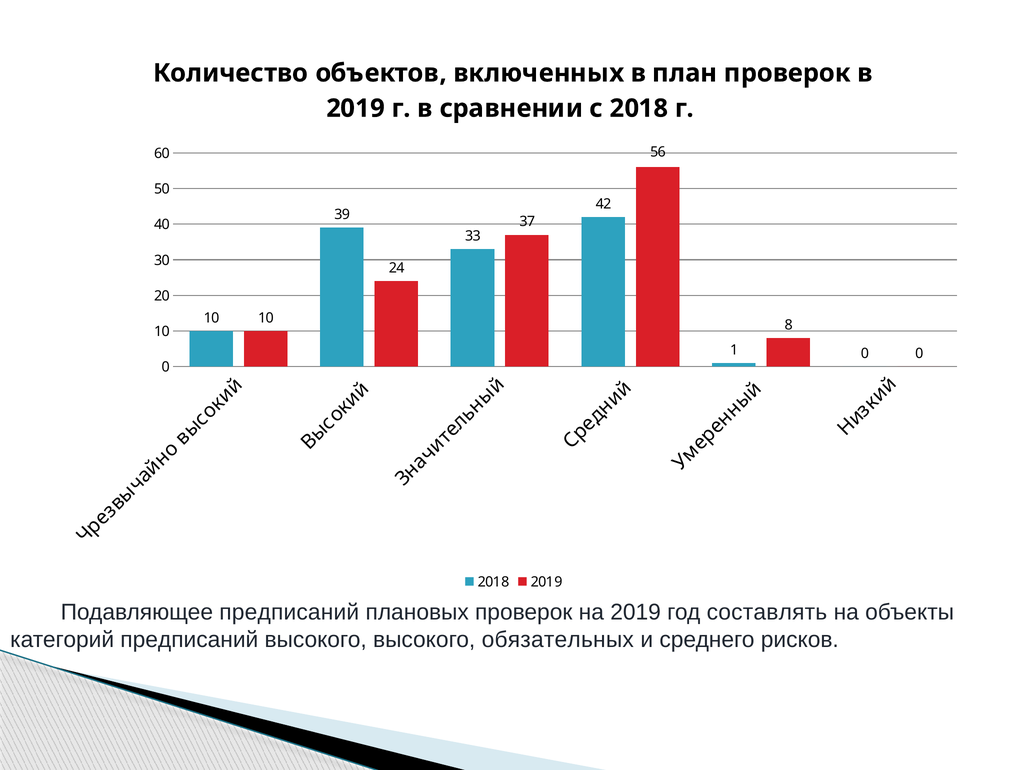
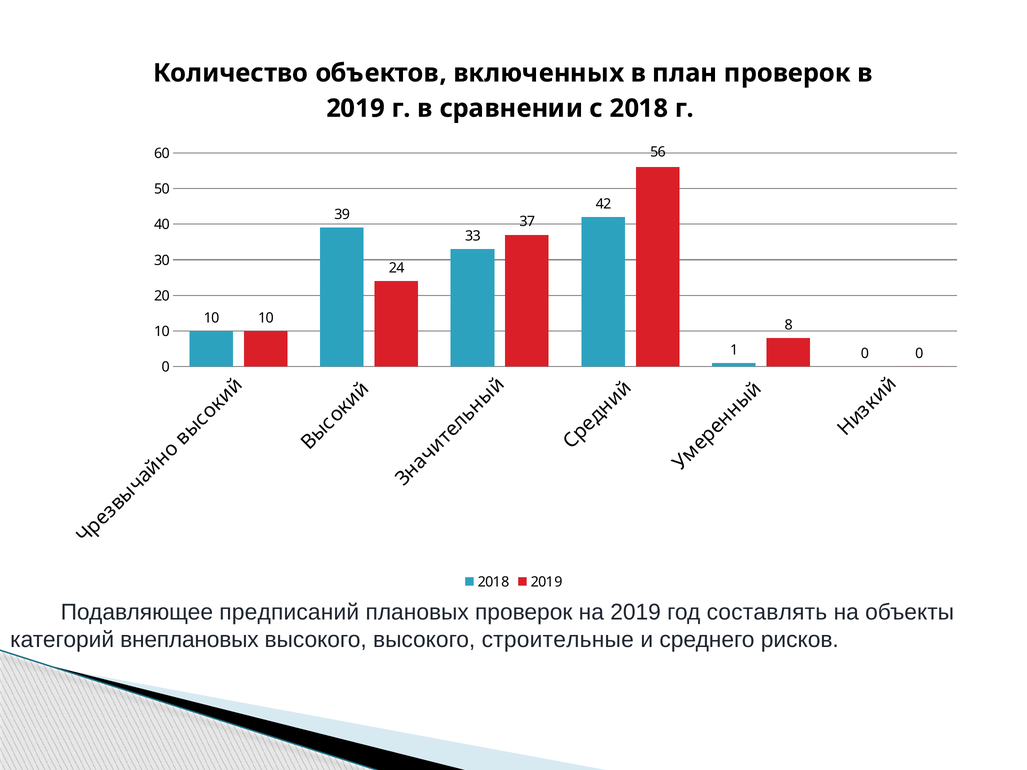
категорий предписаний: предписаний -> внеплановых
обязательных: обязательных -> строительные
